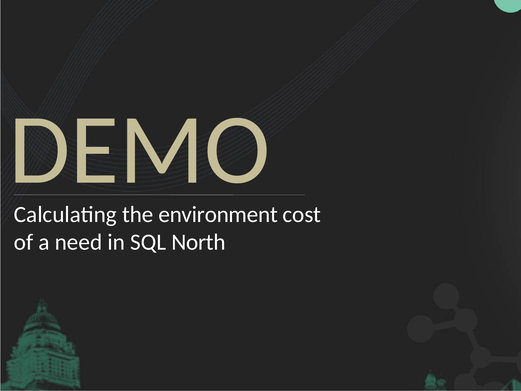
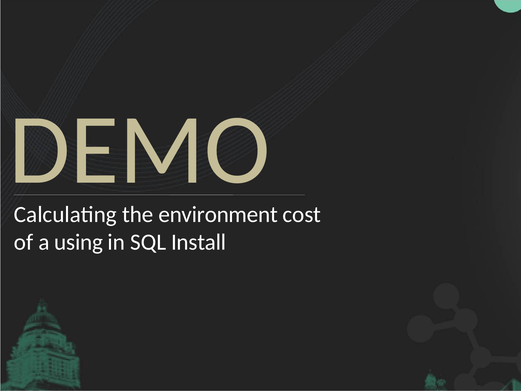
need: need -> using
North: North -> Install
